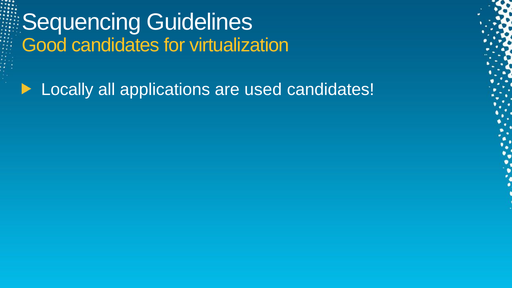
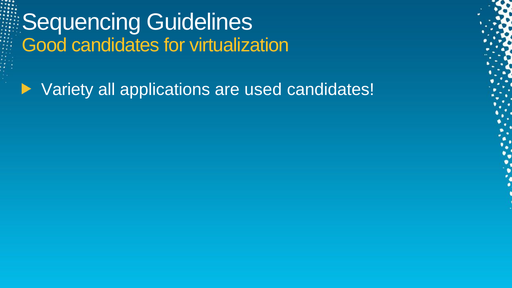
Locally: Locally -> Variety
